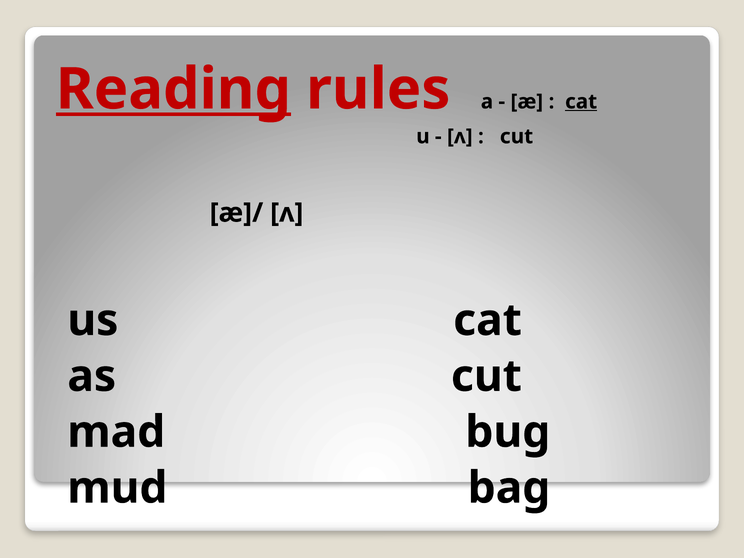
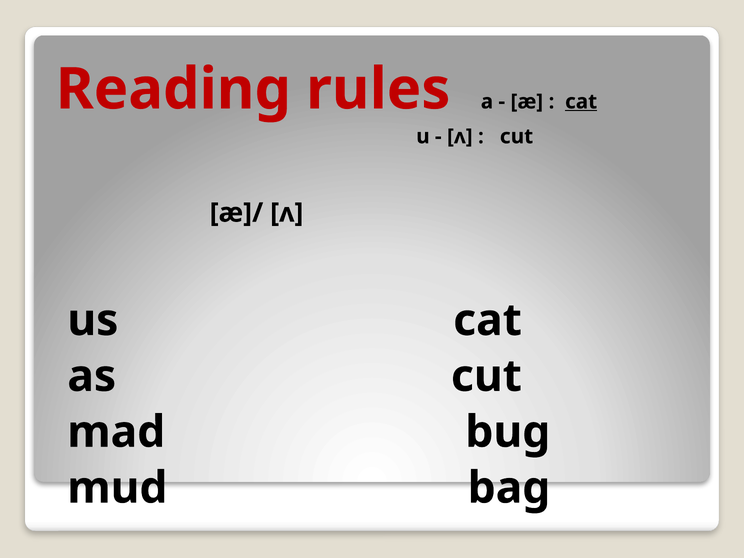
Reading underline: present -> none
